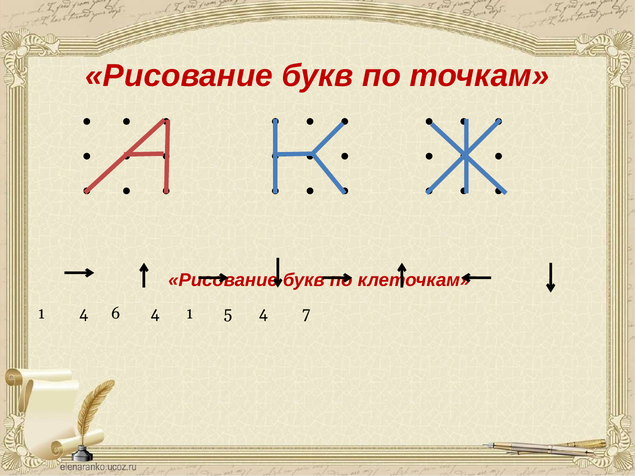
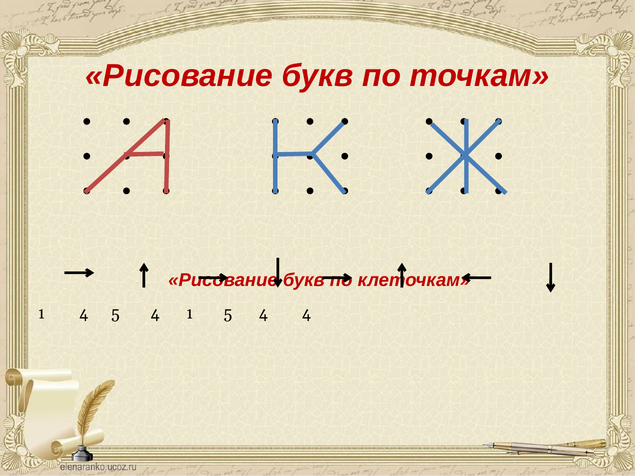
4 6: 6 -> 5
4 7: 7 -> 4
